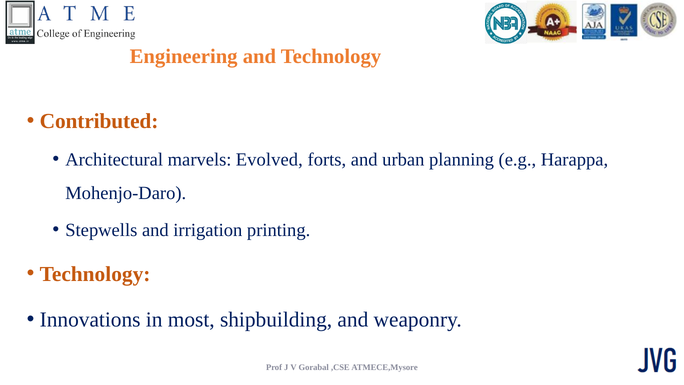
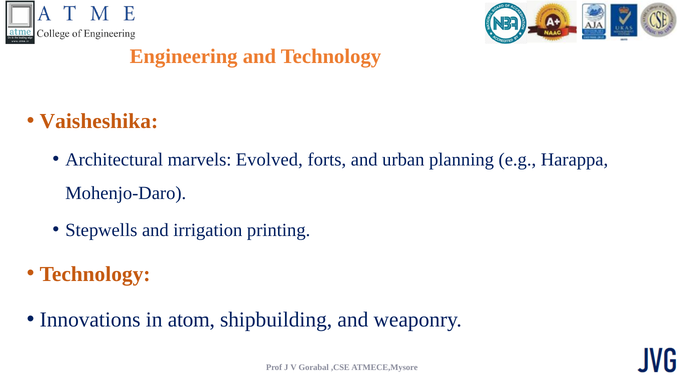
Contributed: Contributed -> Vaisheshika
most: most -> atom
